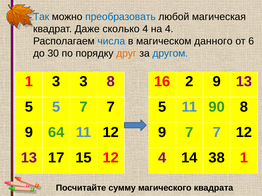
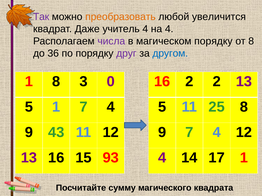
Так colour: blue -> purple
преобразовать colour: blue -> orange
магическая: магическая -> увеличится
сколько: сколько -> учитель
числа colour: blue -> purple
магическом данного: данного -> порядку
от 6: 6 -> 8
30: 30 -> 36
друг colour: orange -> purple
1 3: 3 -> 8
3 8: 8 -> 0
2 9: 9 -> 2
5 5: 5 -> 1
7 at (111, 107): 7 -> 4
90: 90 -> 25
64: 64 -> 43
9 7 7: 7 -> 4
13 17: 17 -> 16
15 12: 12 -> 93
38: 38 -> 17
